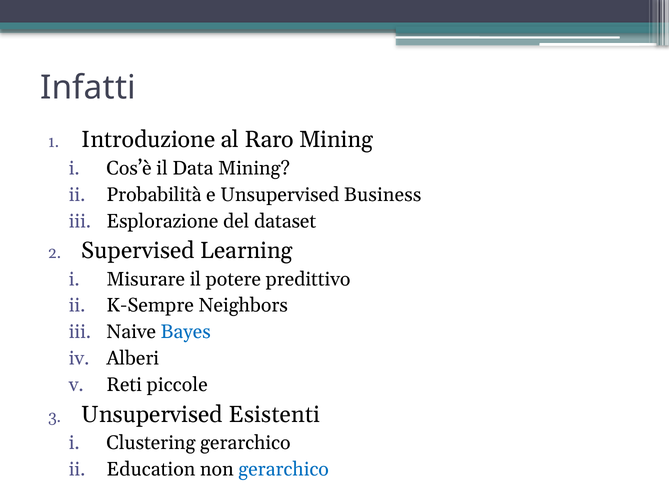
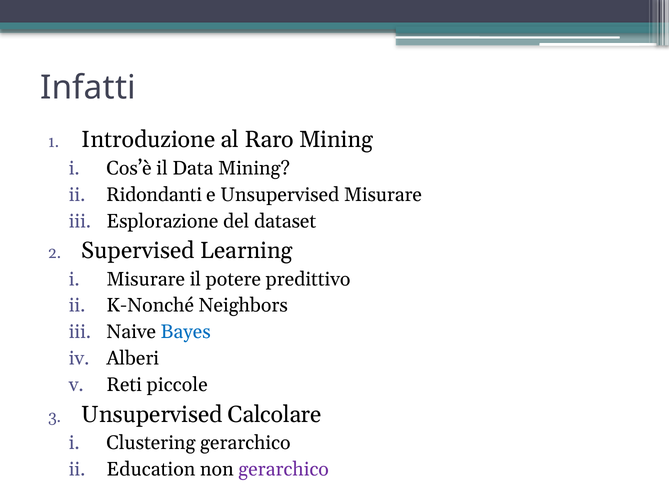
Probabilità: Probabilità -> Ridondanti
Unsupervised Business: Business -> Misurare
K-Sempre: K-Sempre -> K-Nonché
Esistenti: Esistenti -> Calcolare
gerarchico at (284, 469) colour: blue -> purple
